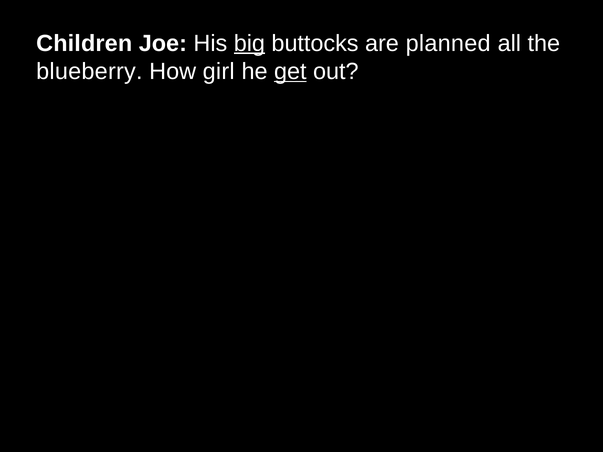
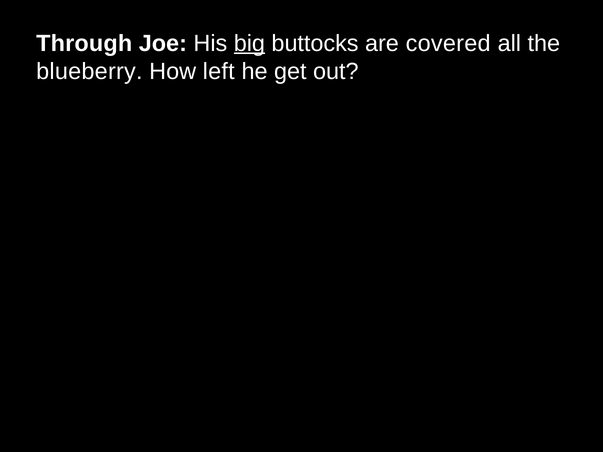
Children: Children -> Through
planned: planned -> covered
girl: girl -> left
get underline: present -> none
